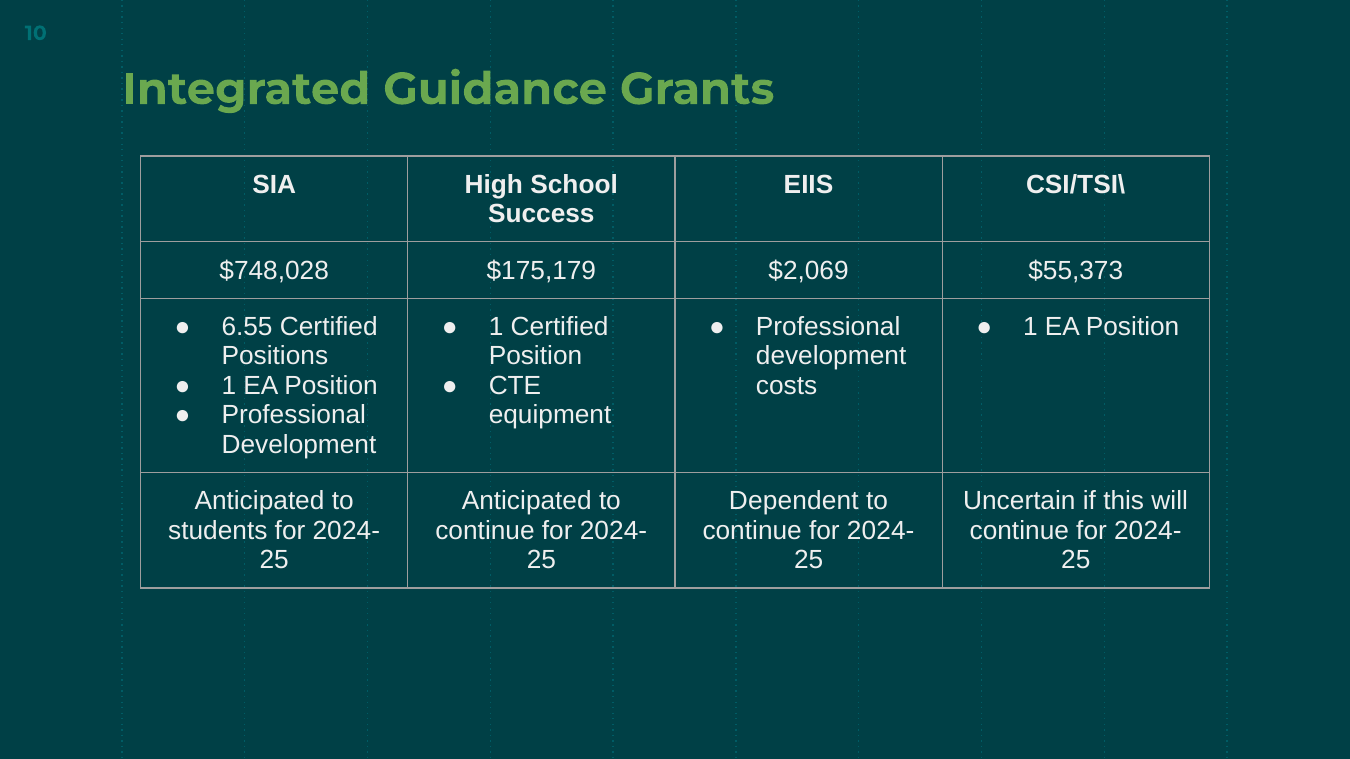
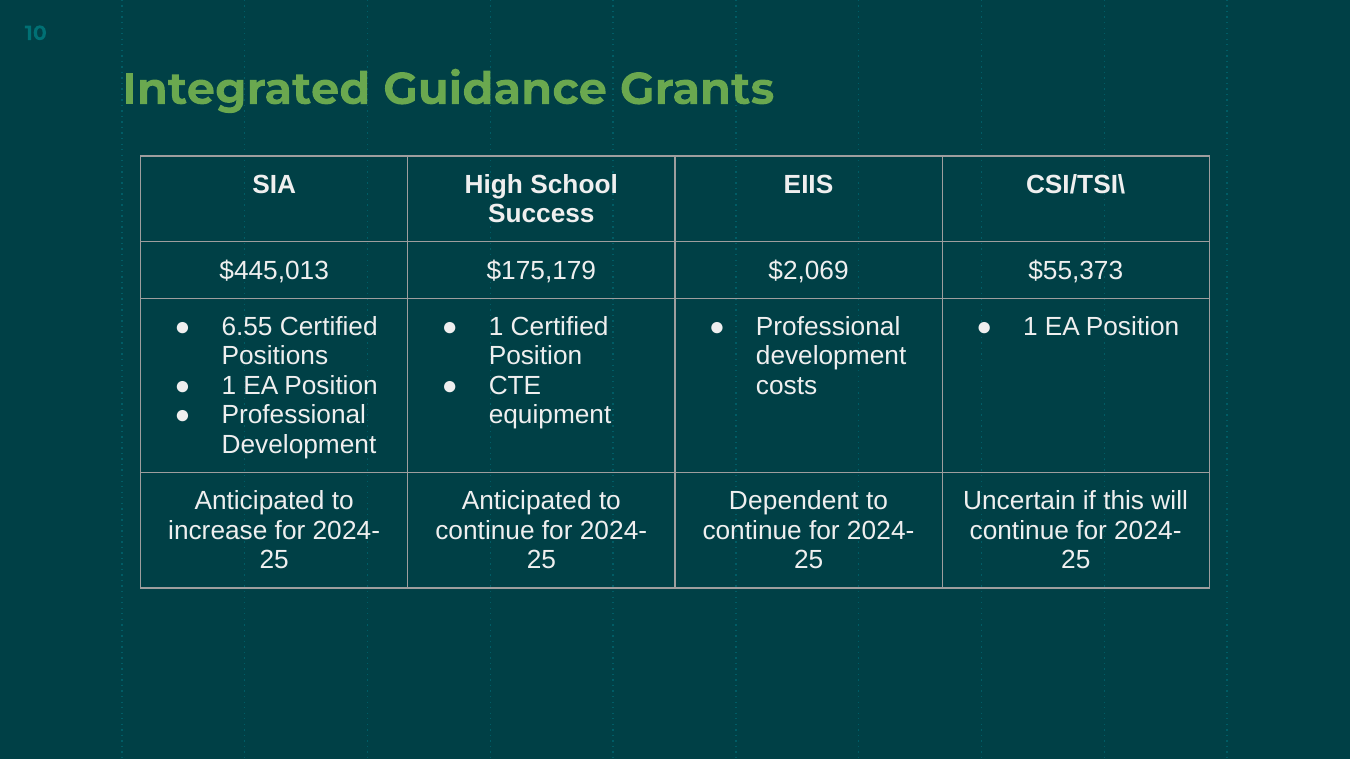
$748,028: $748,028 -> $445,013
students: students -> increase
